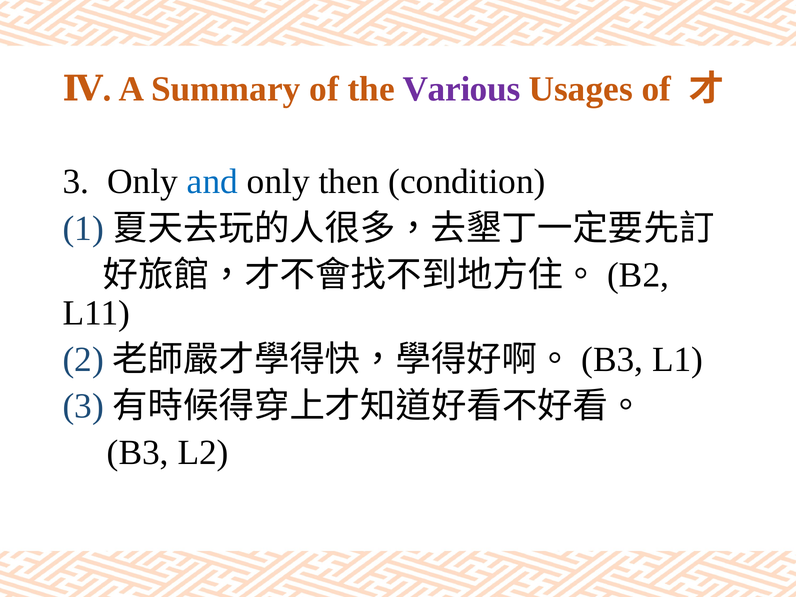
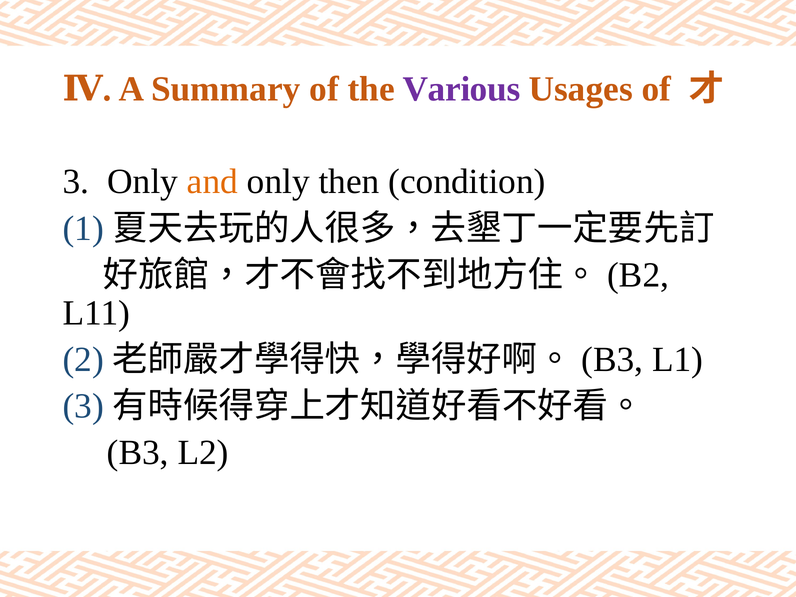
and colour: blue -> orange
